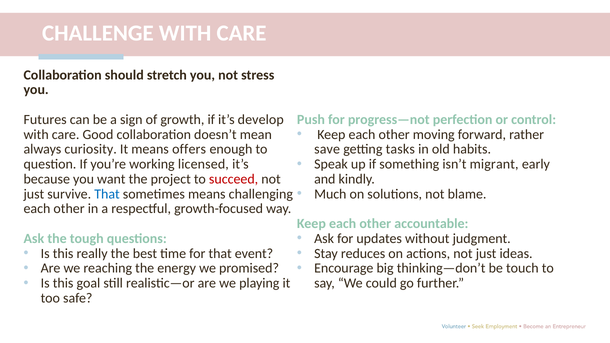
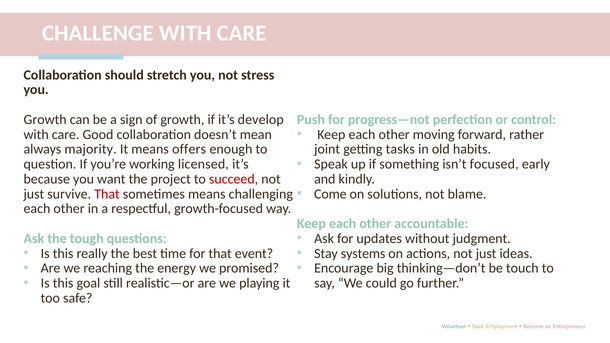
Futures at (45, 120): Futures -> Growth
curiosity: curiosity -> majority
save: save -> joint
migrant: migrant -> focused
Much: Much -> Come
That at (107, 194) colour: blue -> red
reduces: reduces -> systems
